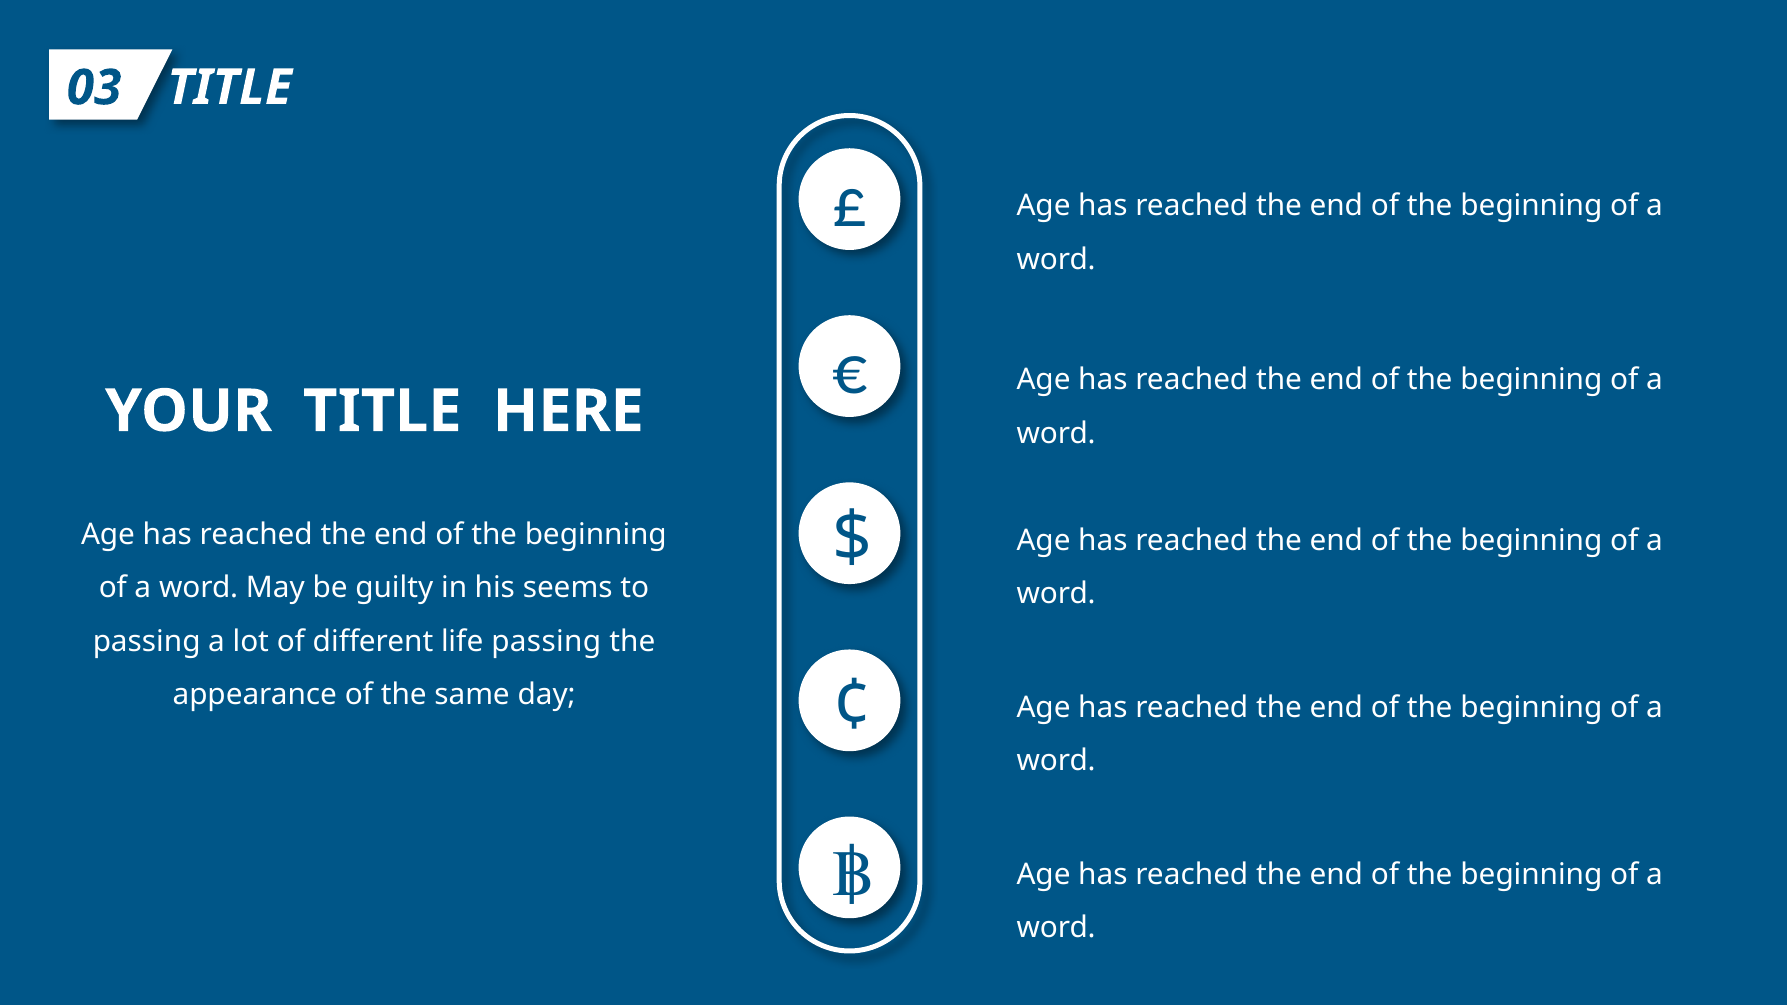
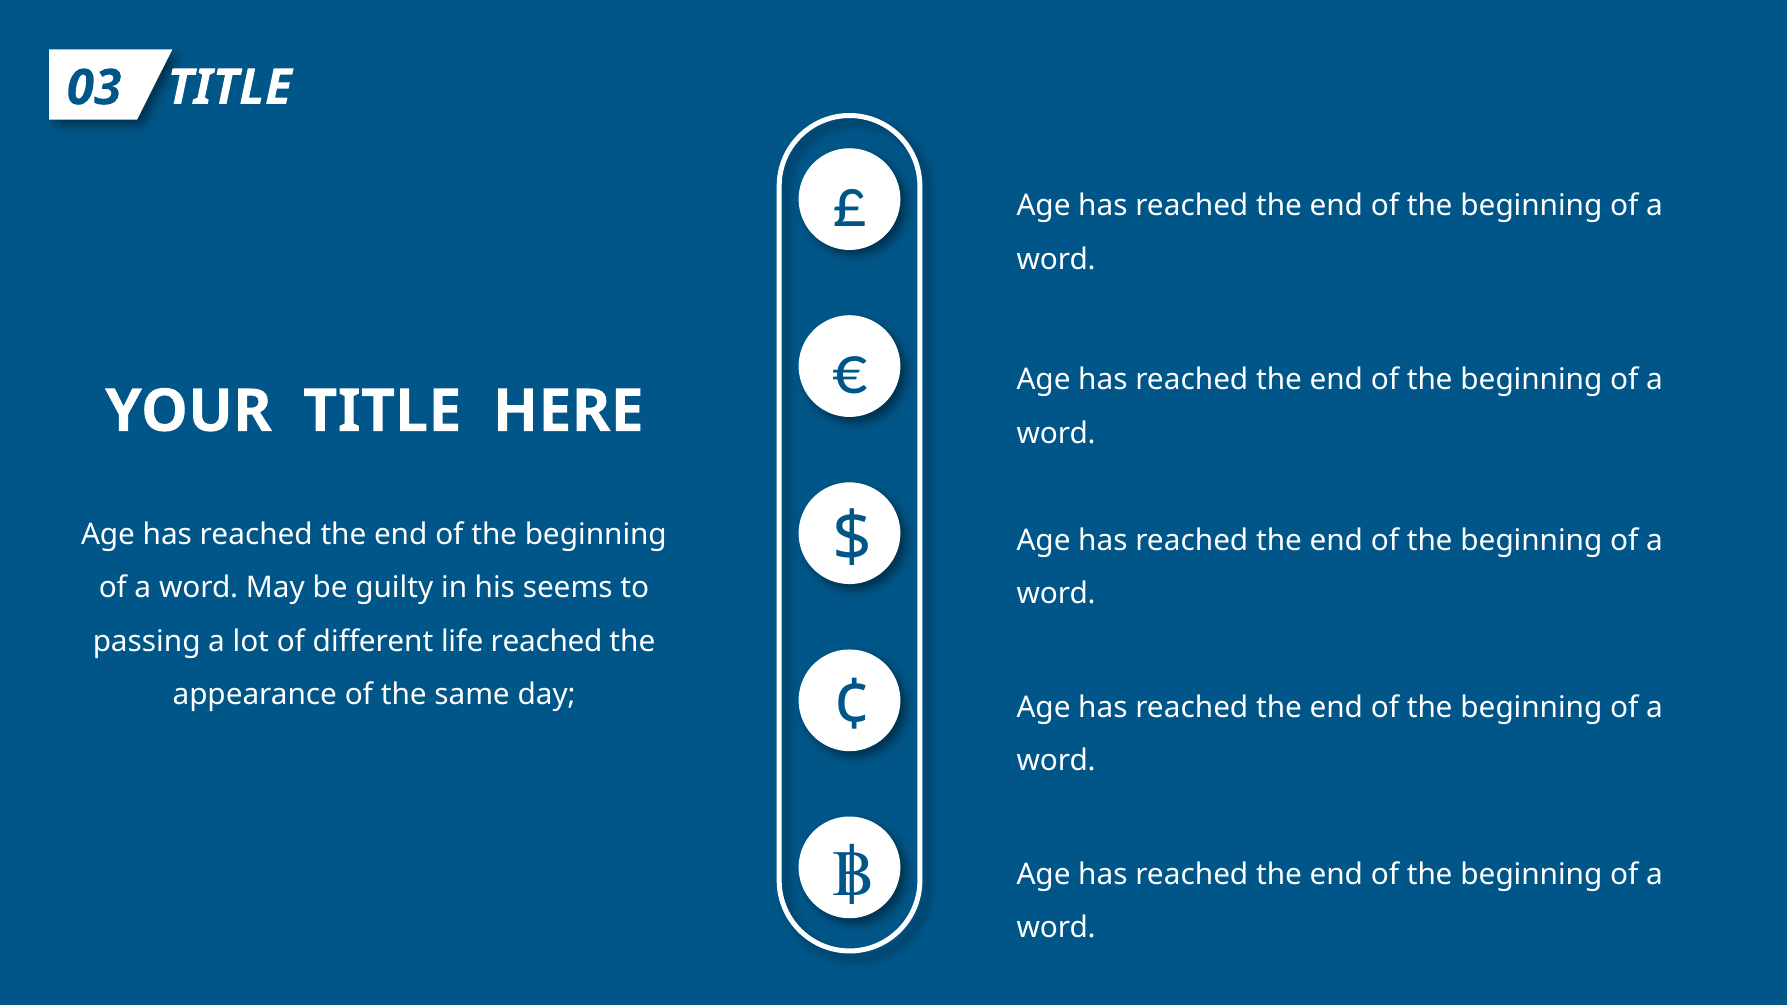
life passing: passing -> reached
